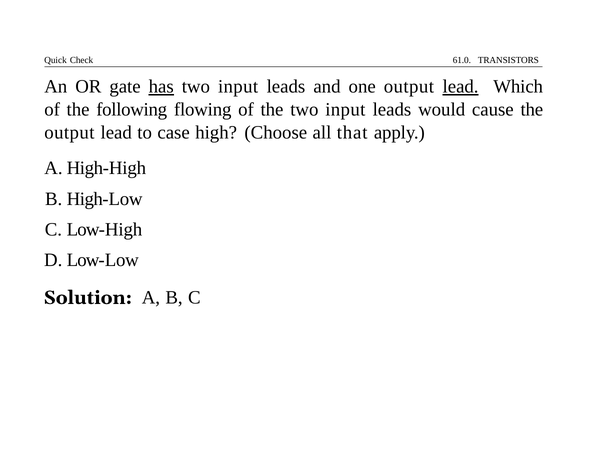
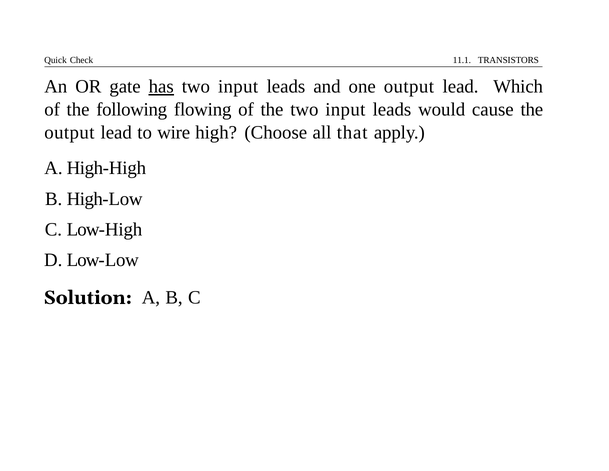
61.0: 61.0 -> 11.1
lead at (461, 87) underline: present -> none
case: case -> wire
